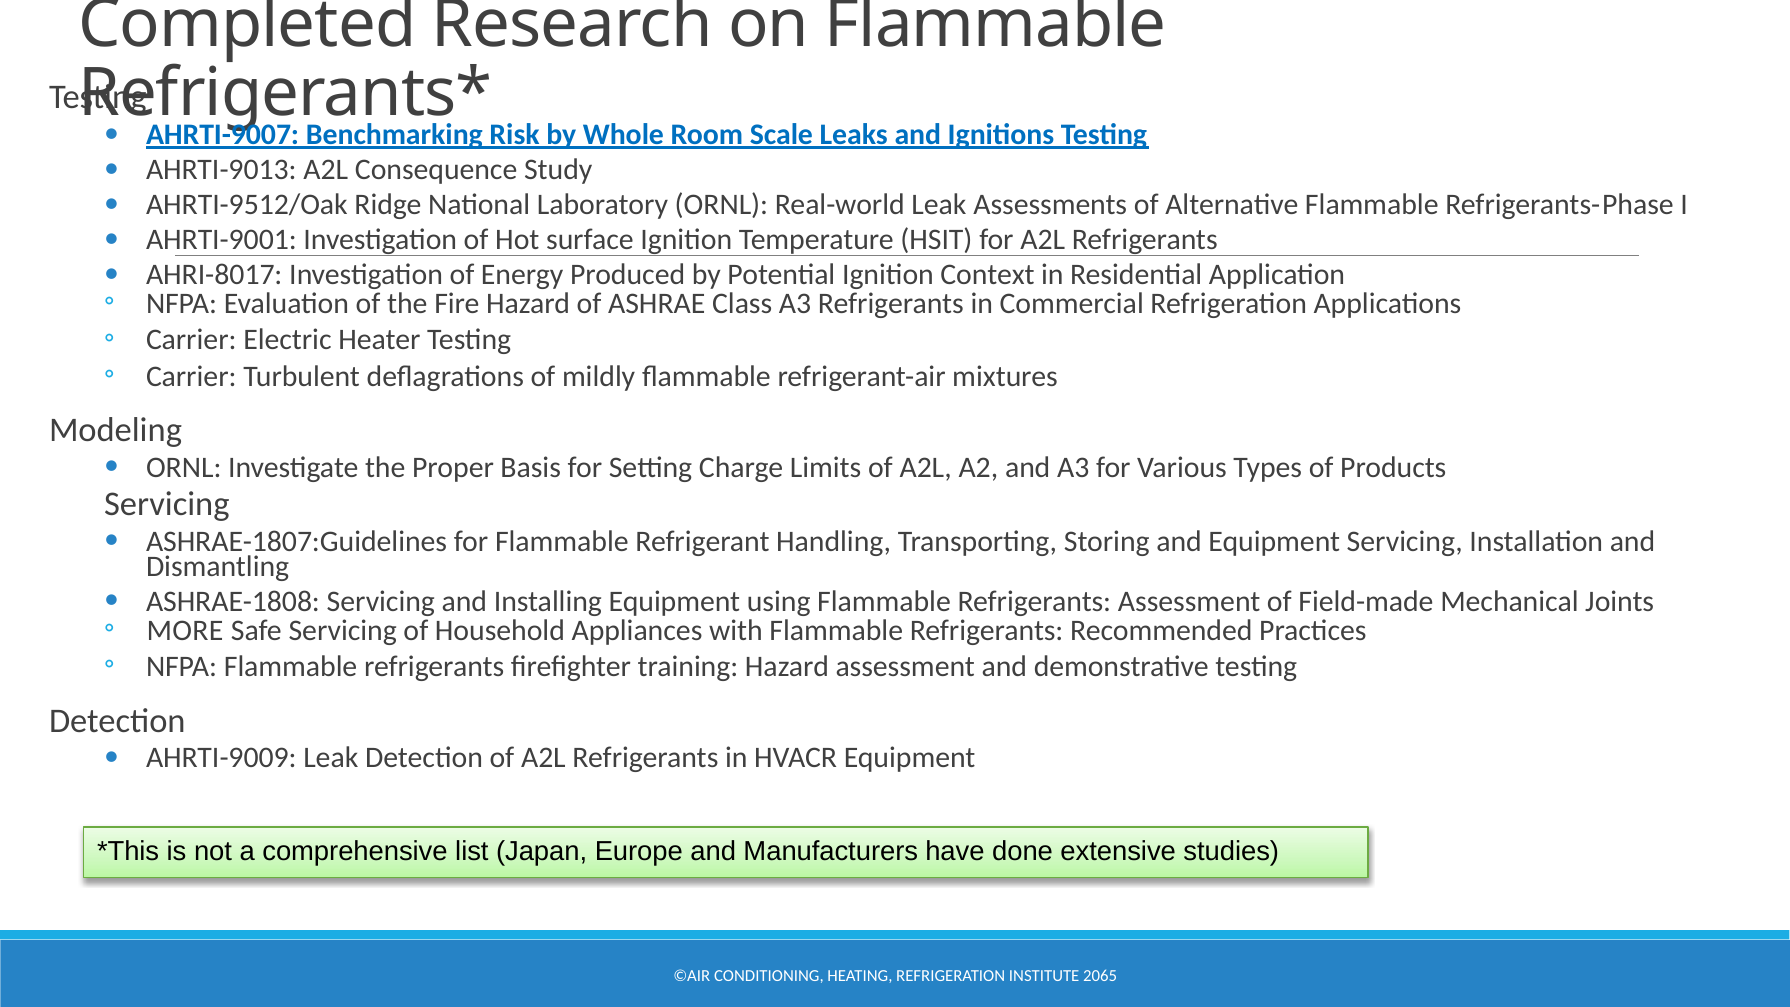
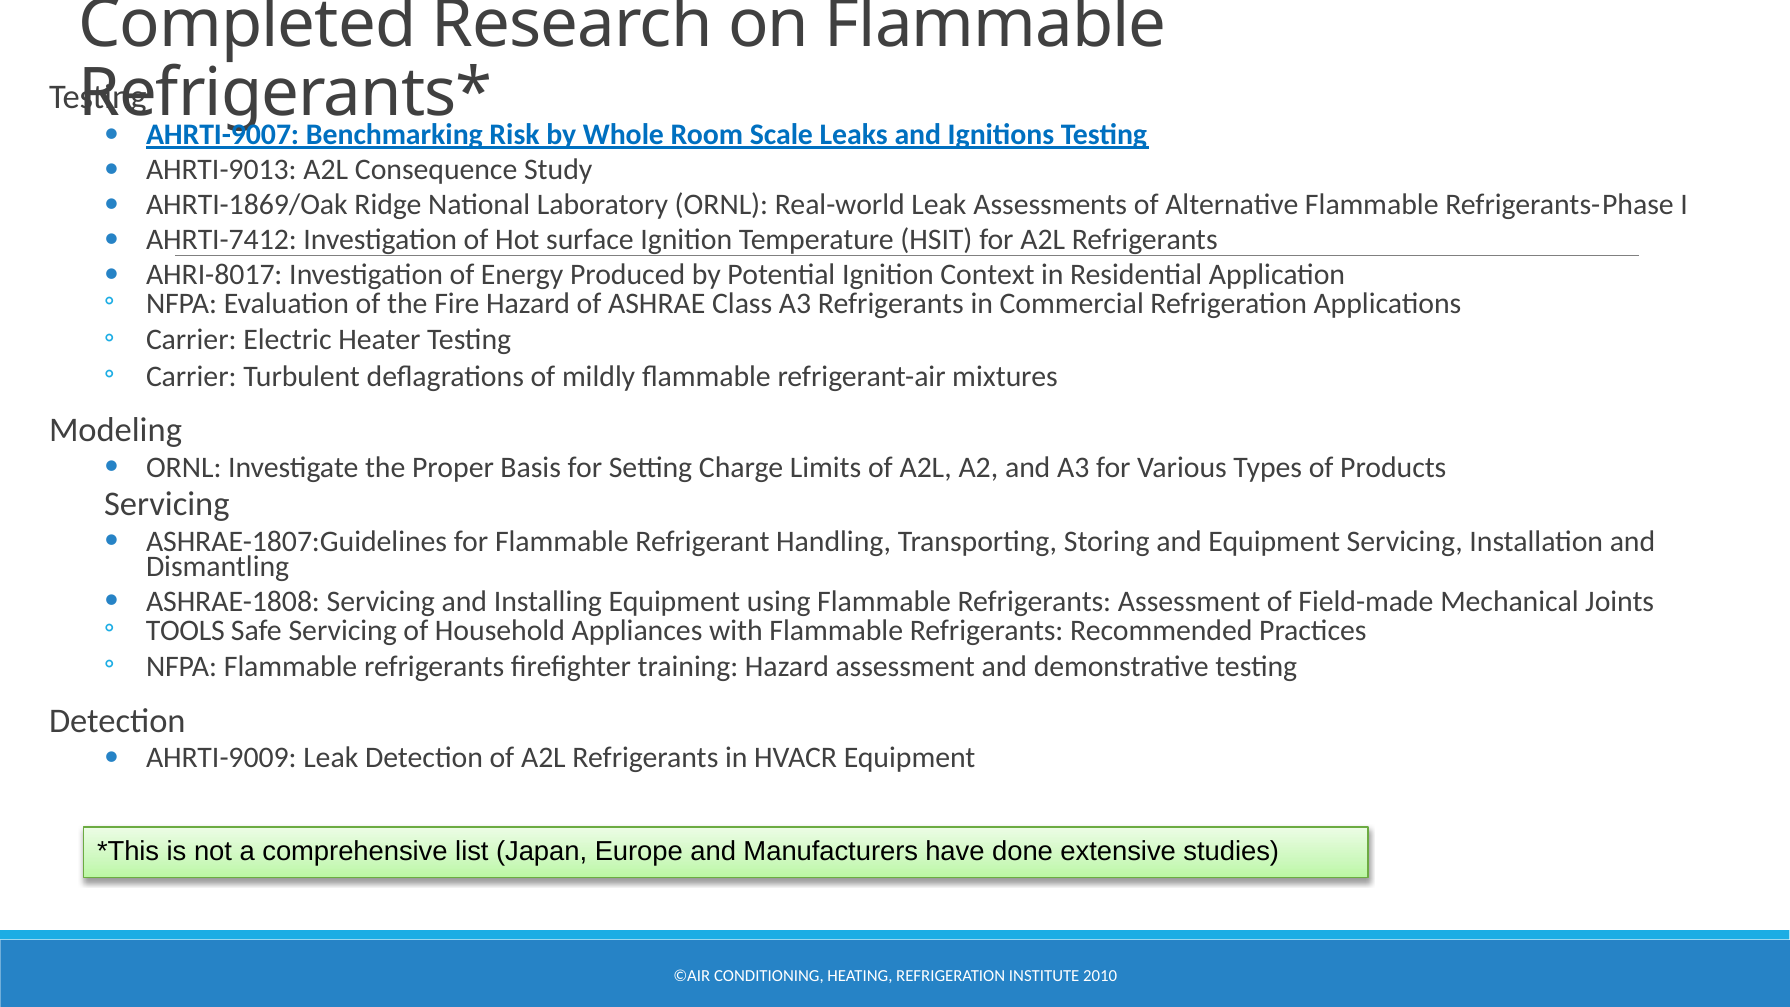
AHRTI-9512/Oak: AHRTI-9512/Oak -> AHRTI-1869/Oak
AHRTI-9001: AHRTI-9001 -> AHRTI-7412
MORE: MORE -> TOOLS
2065: 2065 -> 2010
